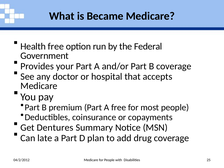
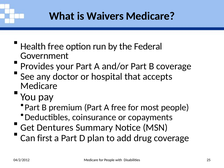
Became: Became -> Waivers
late: late -> first
